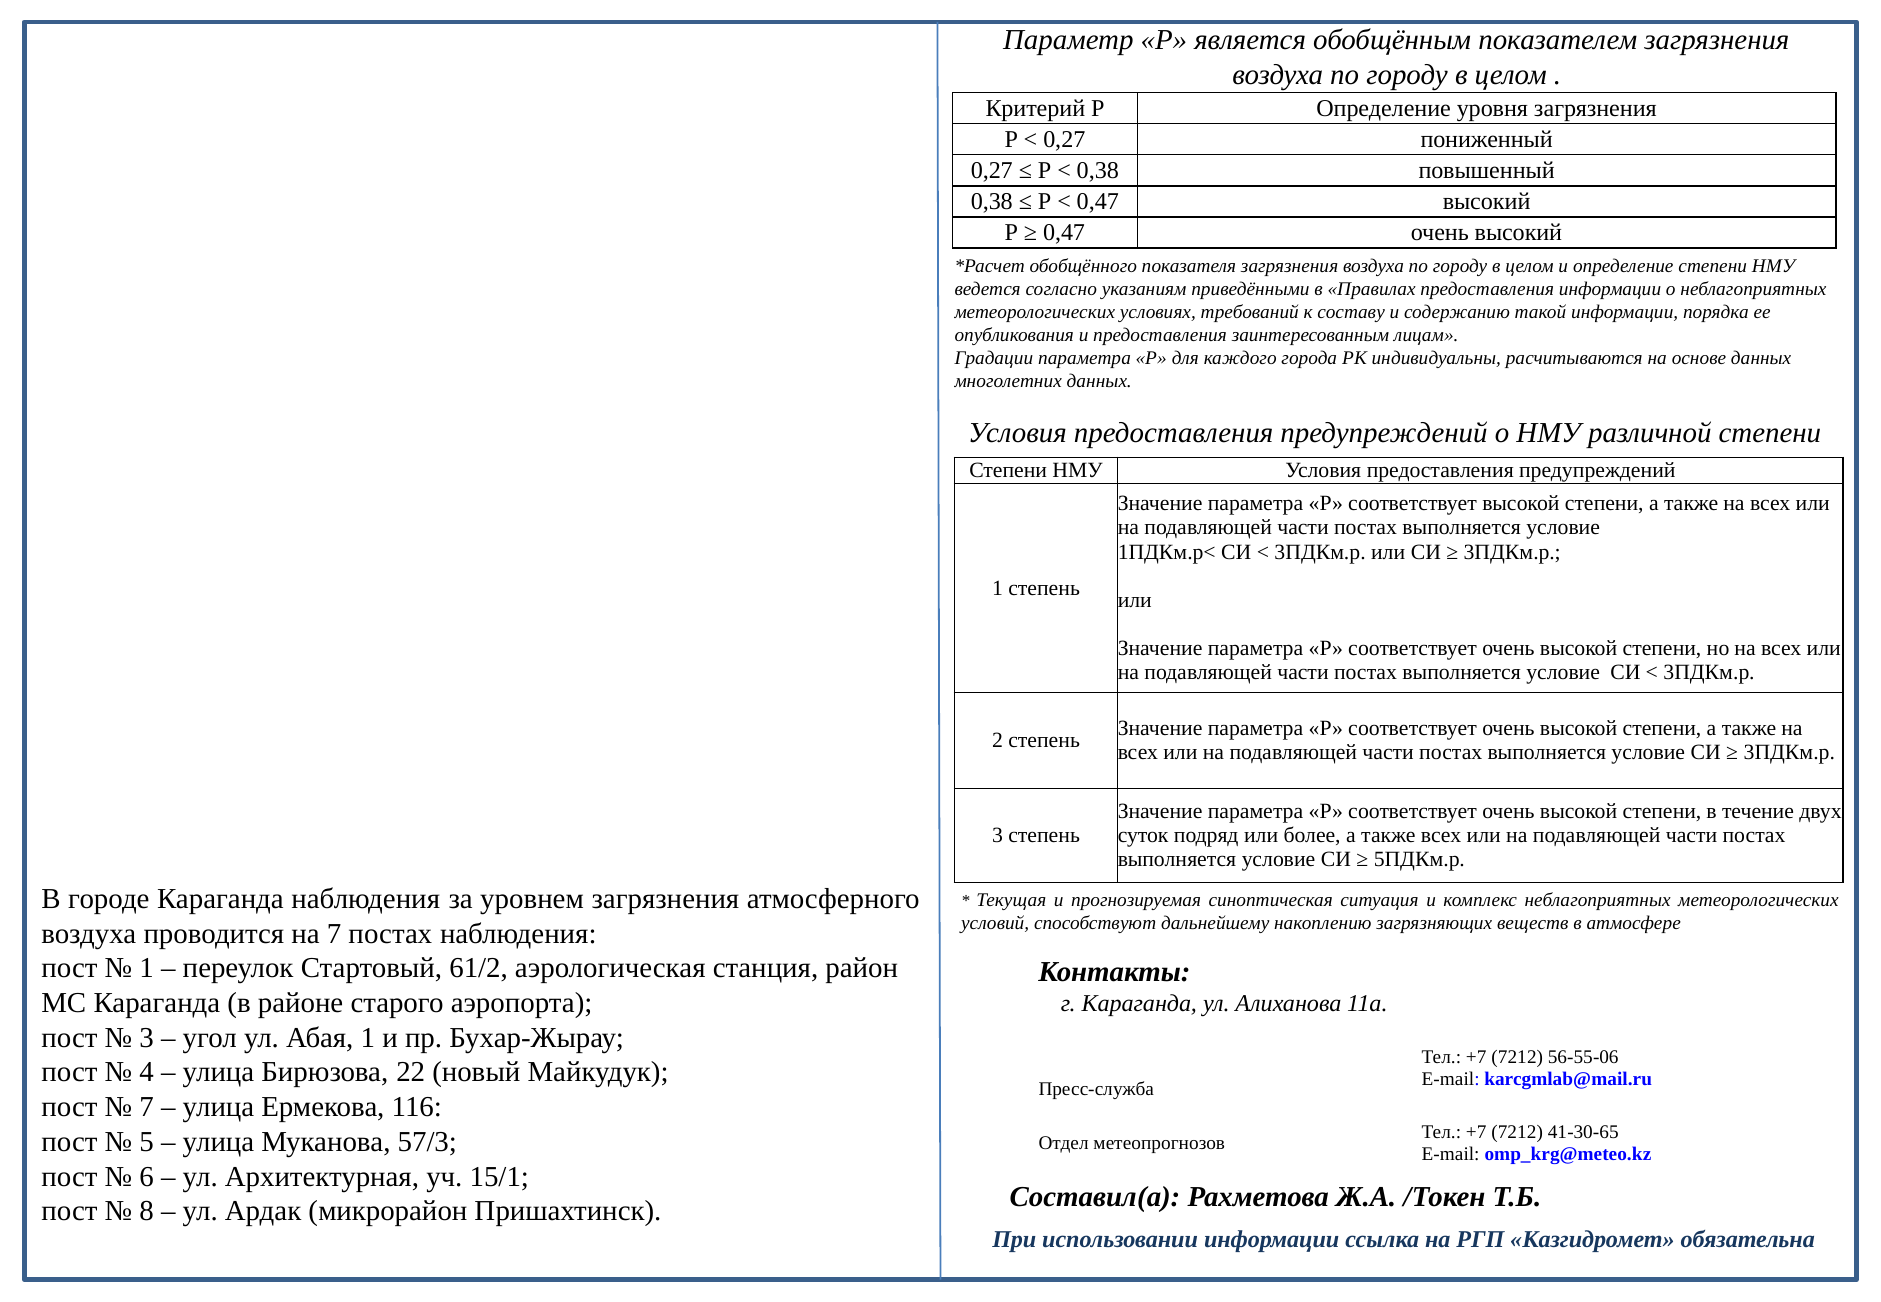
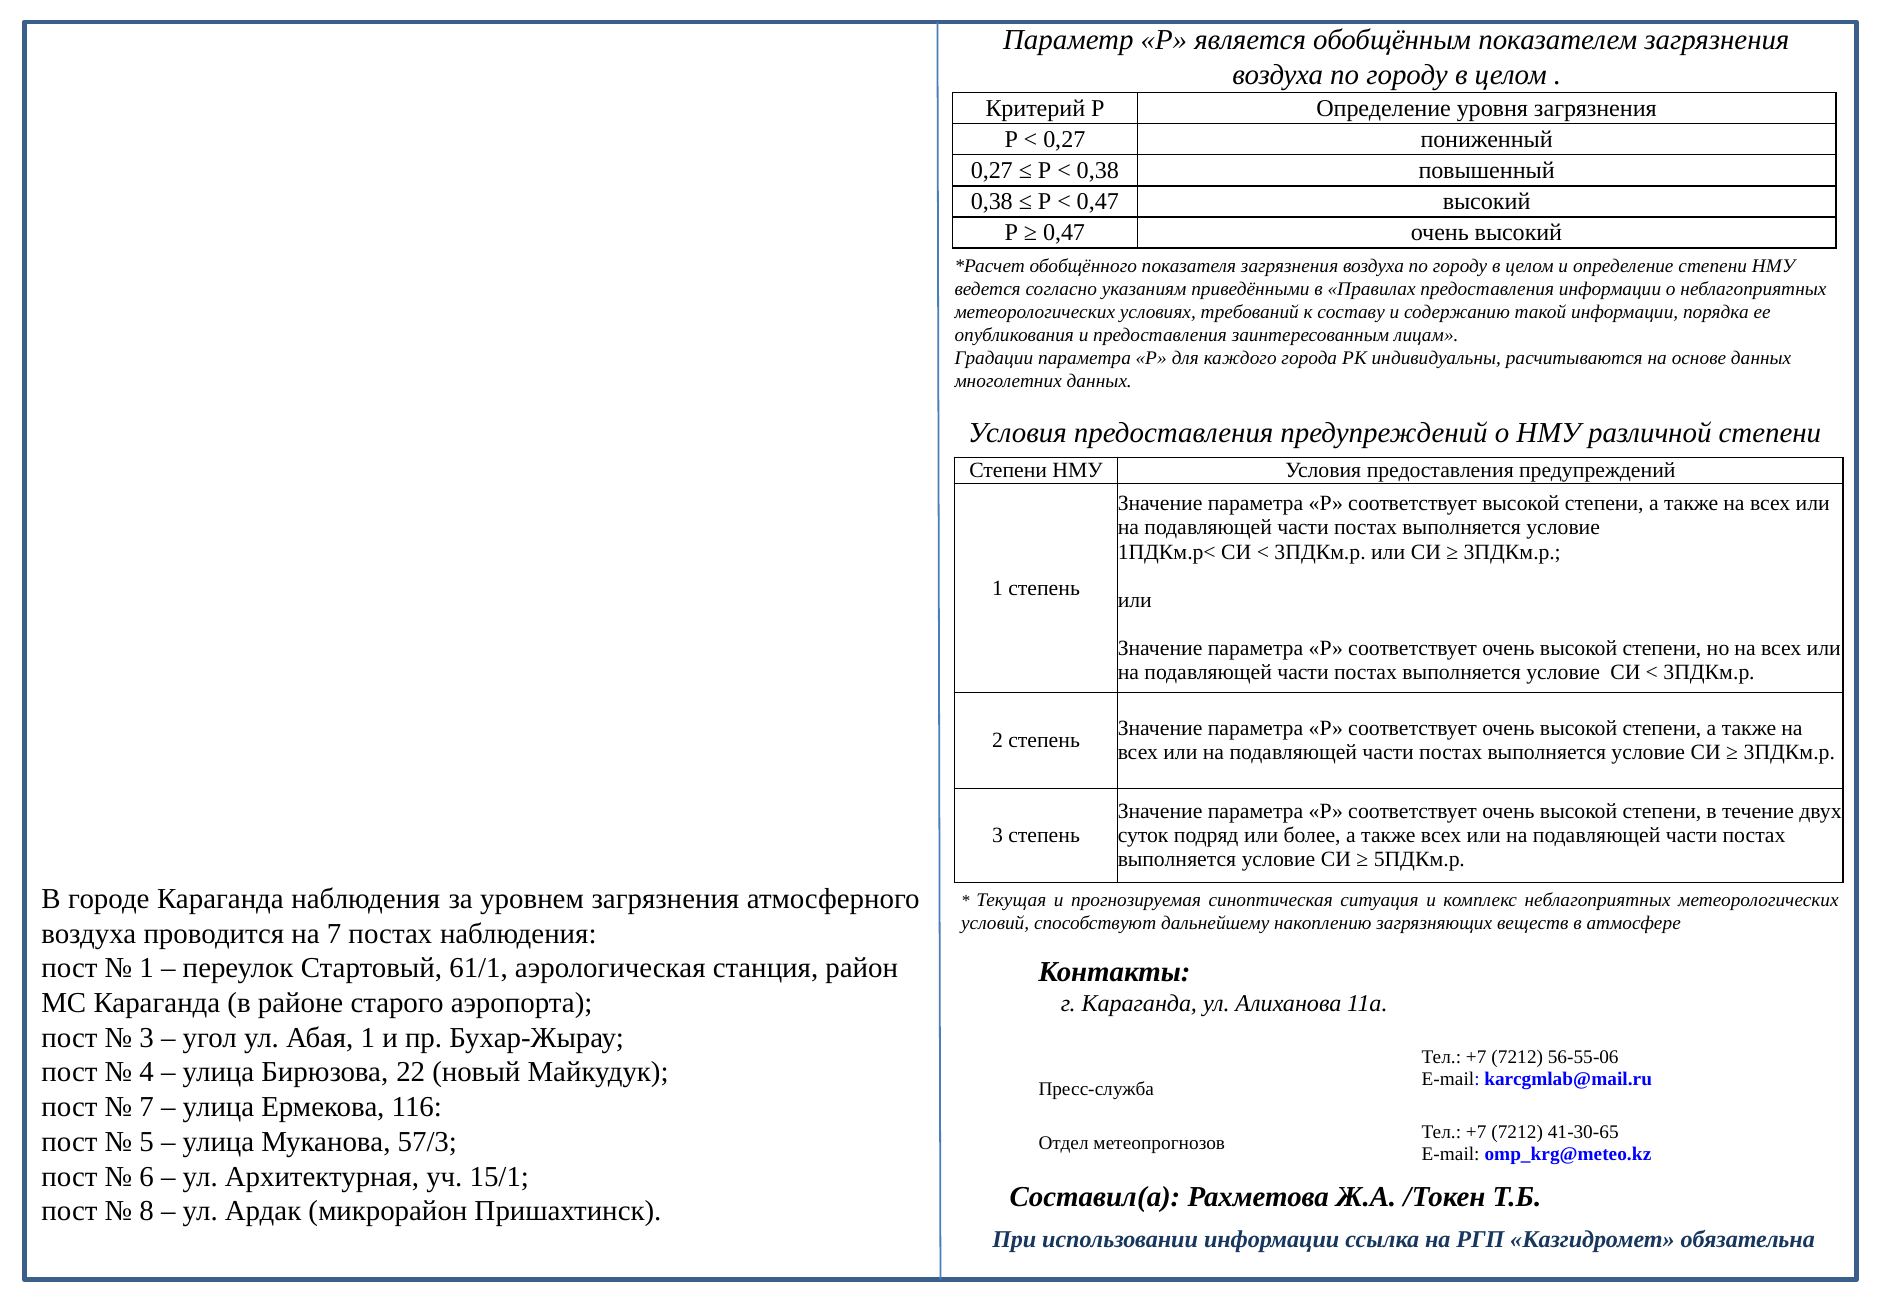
61/2: 61/2 -> 61/1
